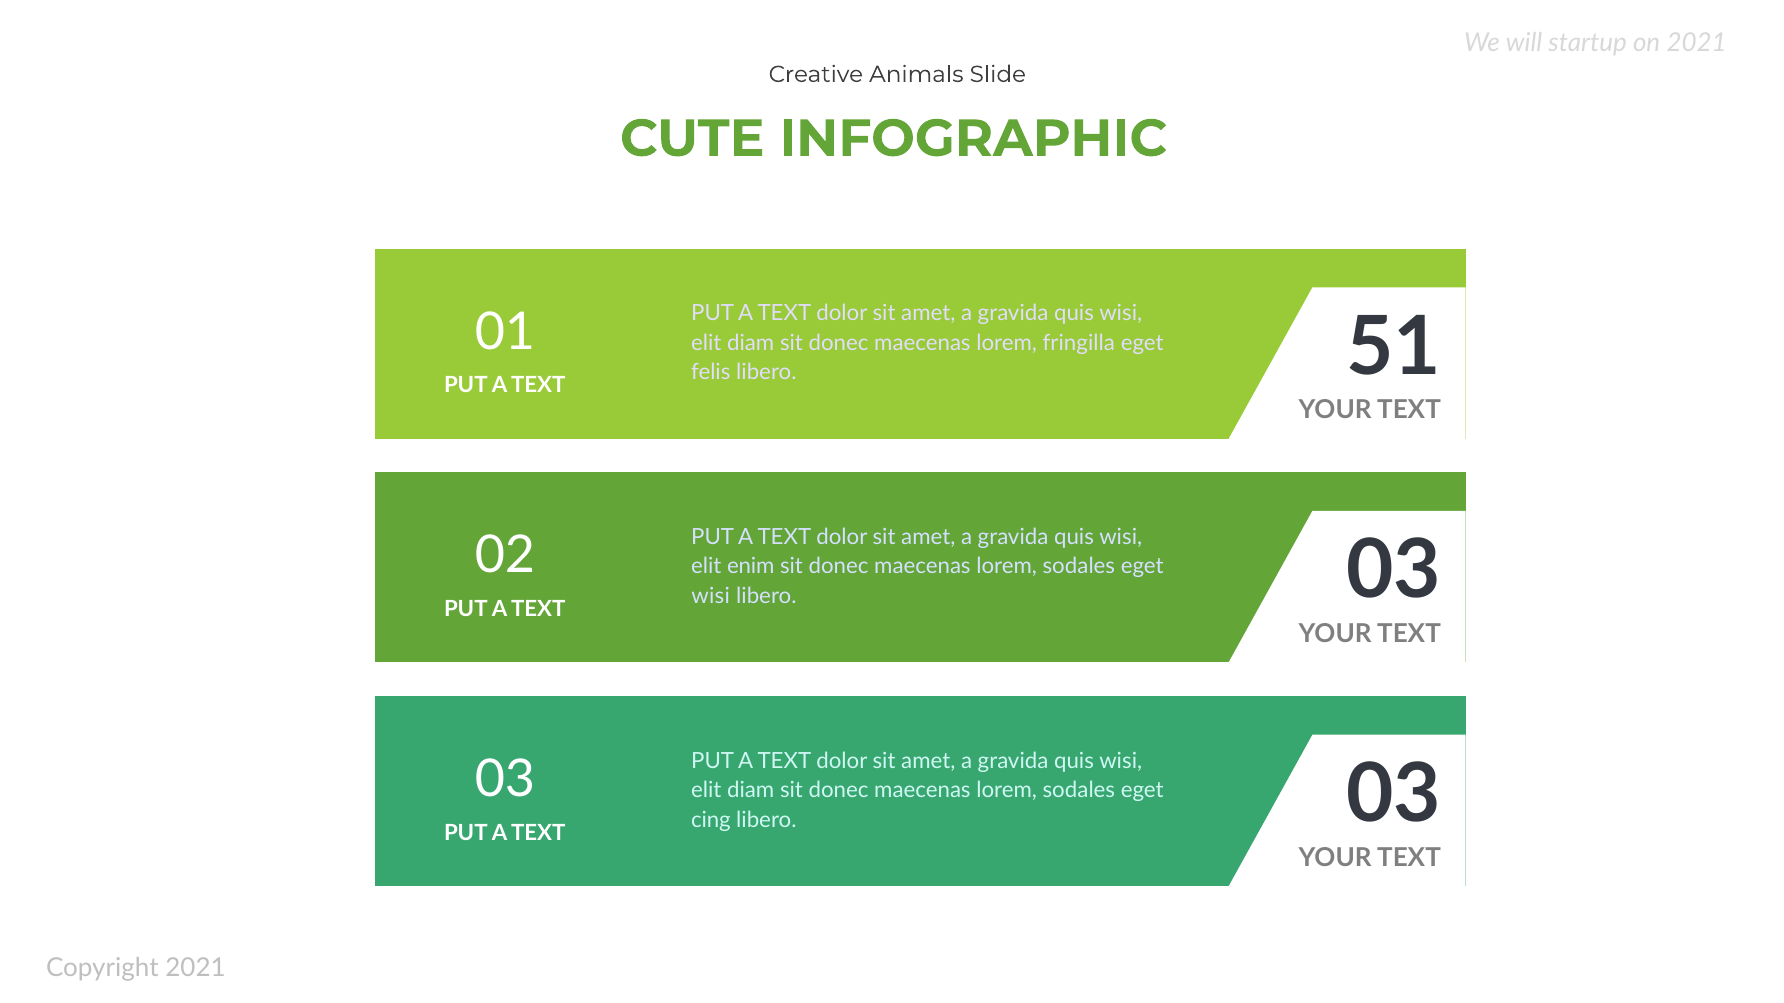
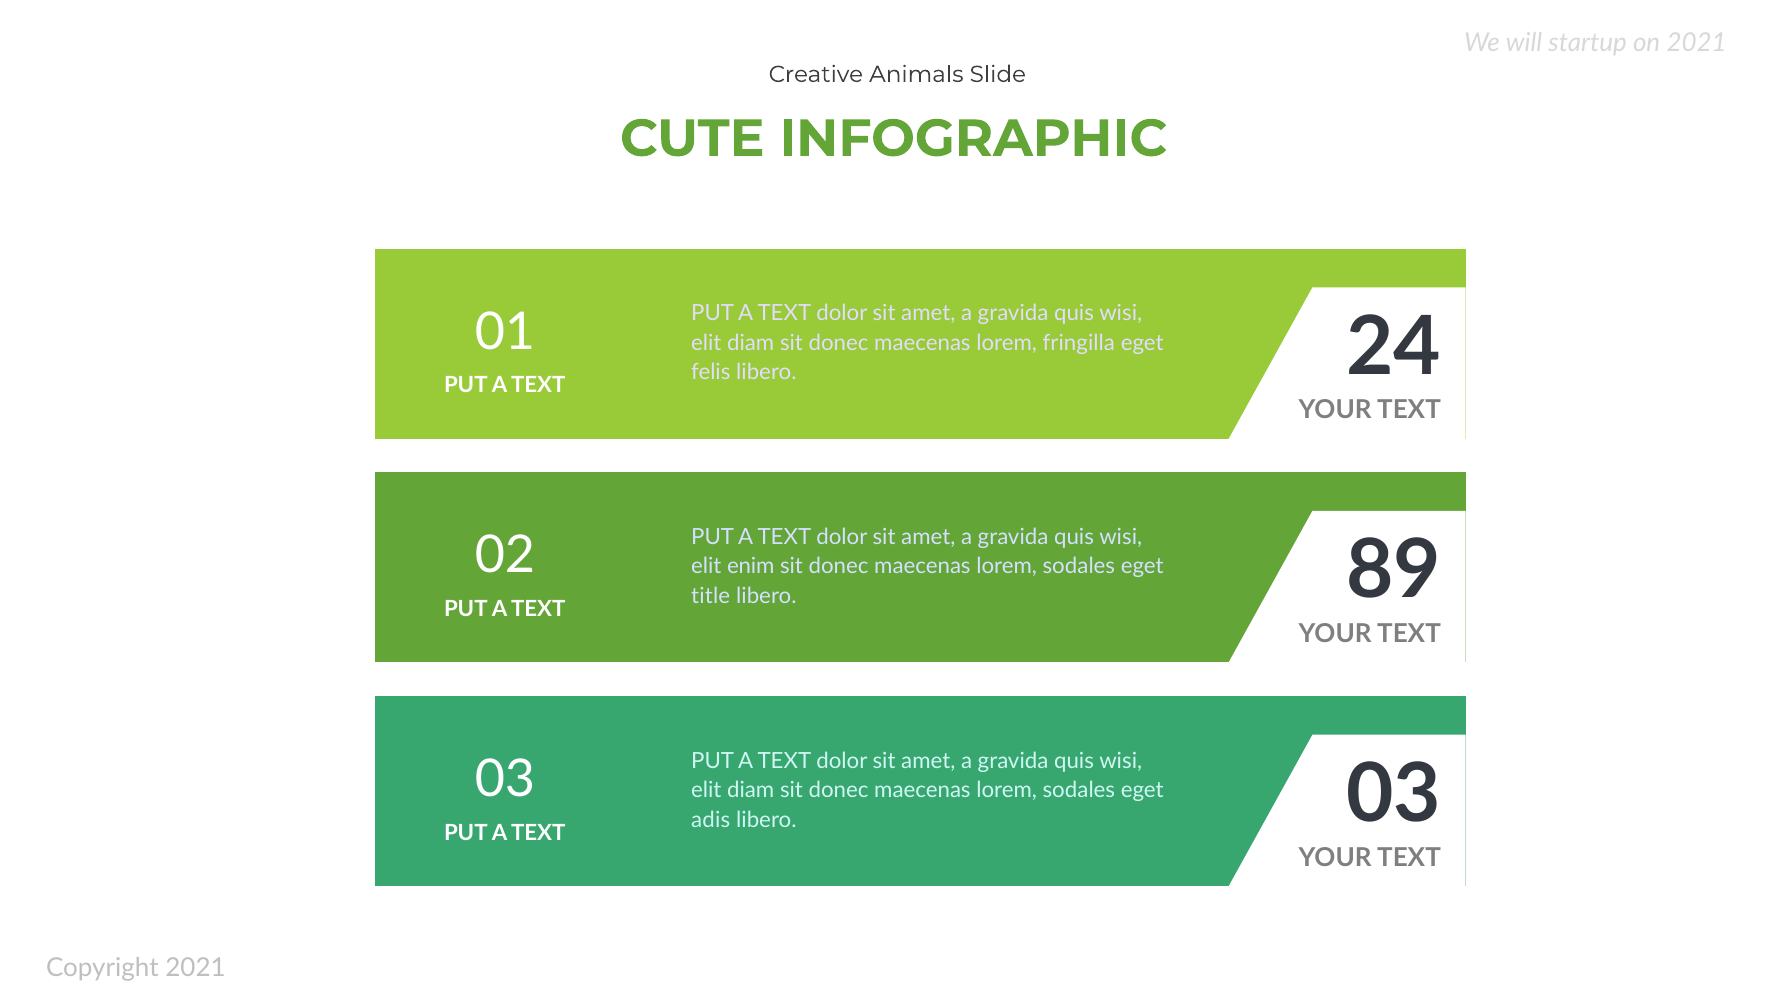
51: 51 -> 24
wisi at (711, 596): wisi -> title
03 at (1394, 571): 03 -> 89
cing: cing -> adis
